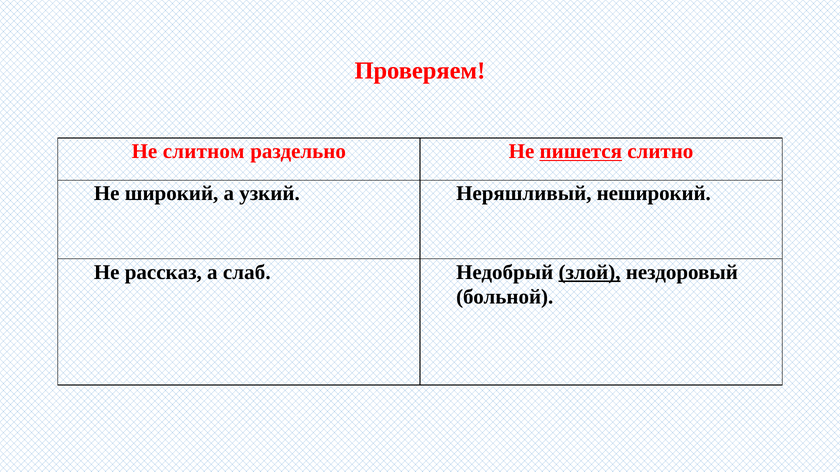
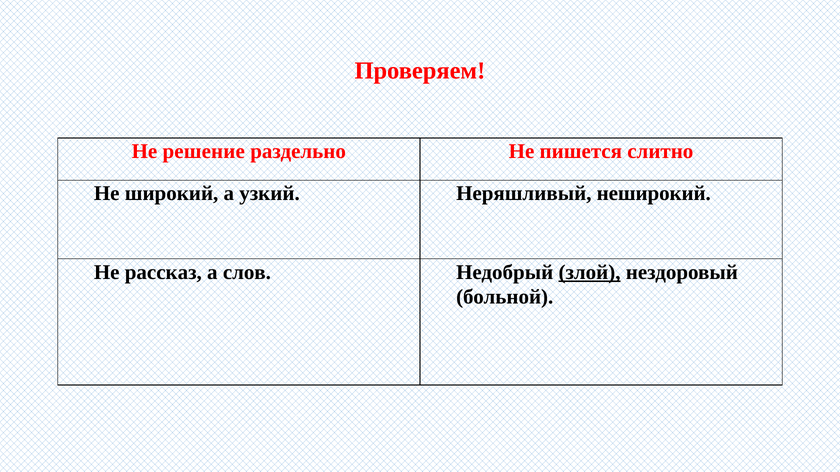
слитном: слитном -> решение
пишется underline: present -> none
слаб: слаб -> слов
